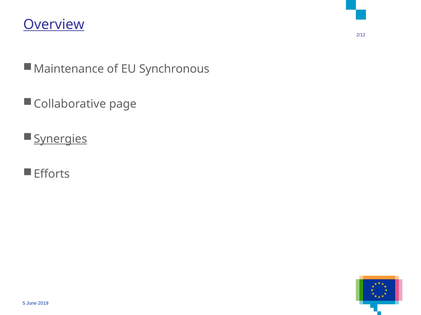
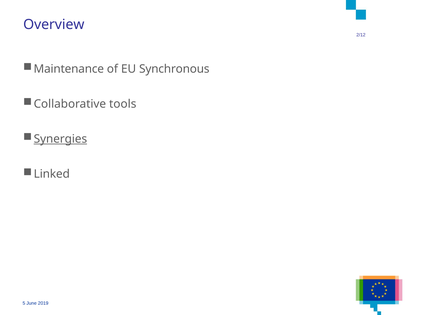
Overview underline: present -> none
page: page -> tools
Efforts: Efforts -> Linked
